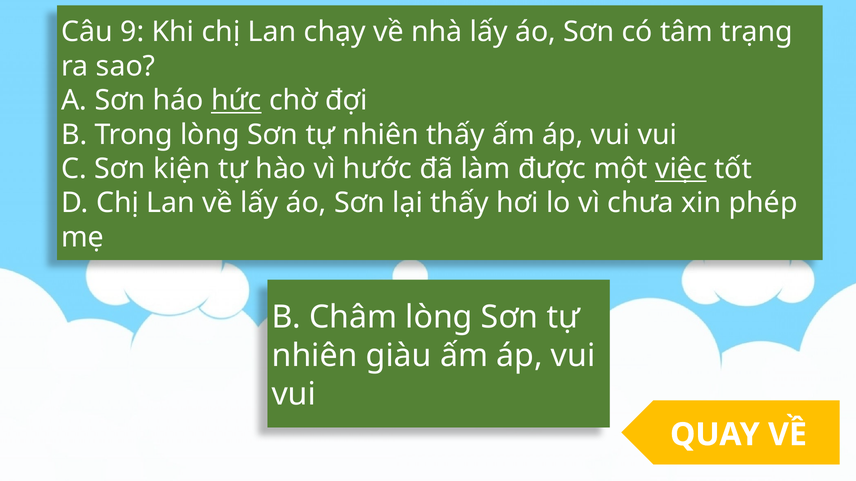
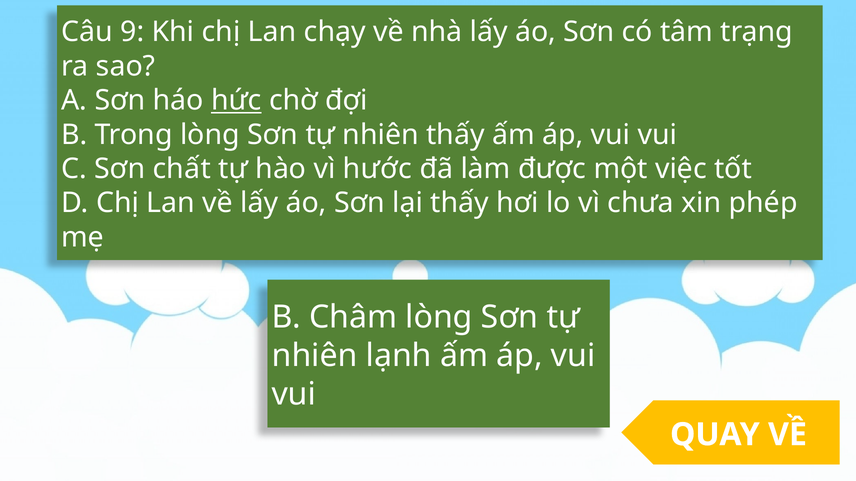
kiện: kiện -> chất
việc underline: present -> none
giàu: giàu -> lạnh
